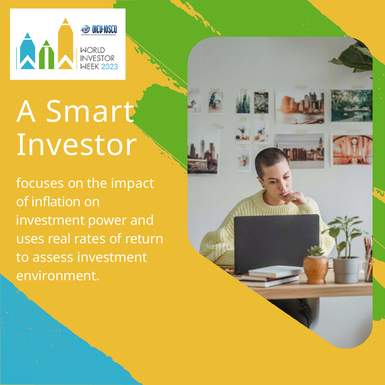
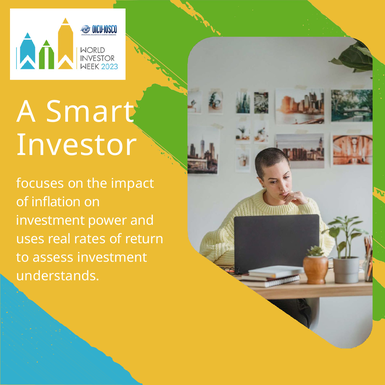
environment: environment -> understands
